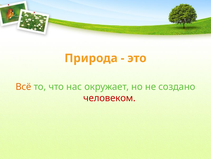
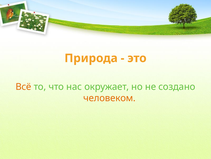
человеком colour: red -> orange
